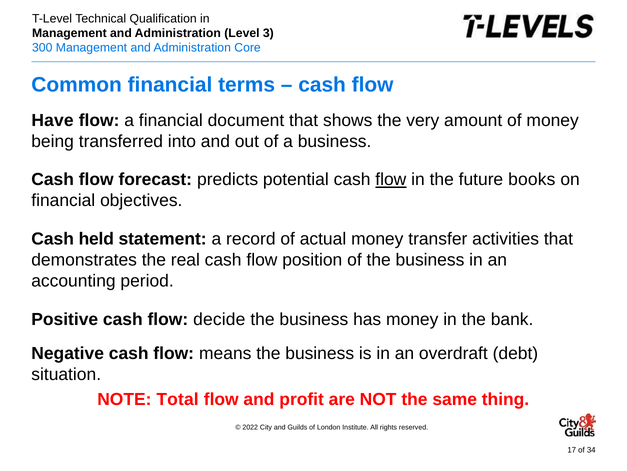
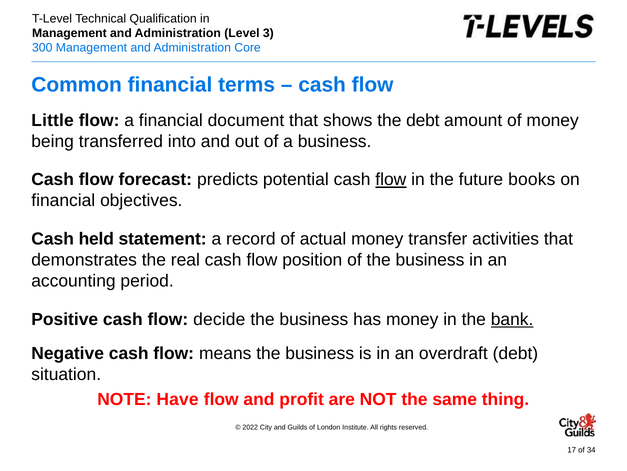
Have: Have -> Little
the very: very -> debt
bank underline: none -> present
Total: Total -> Have
